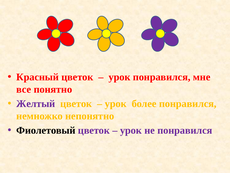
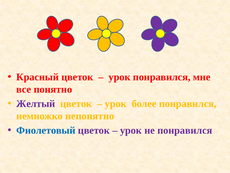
Фиолетовый colour: black -> blue
